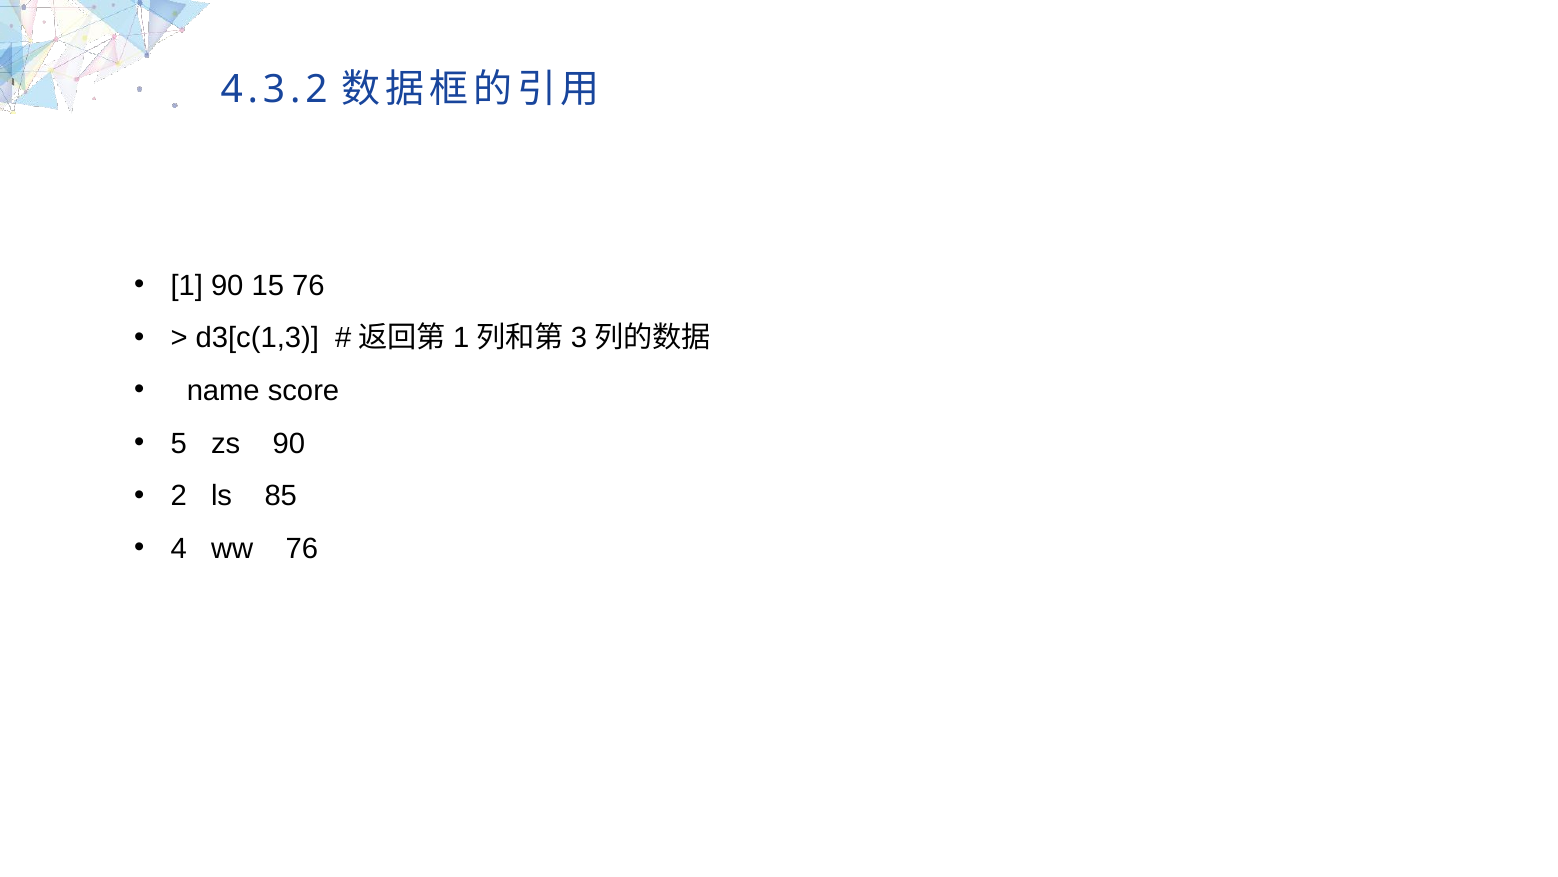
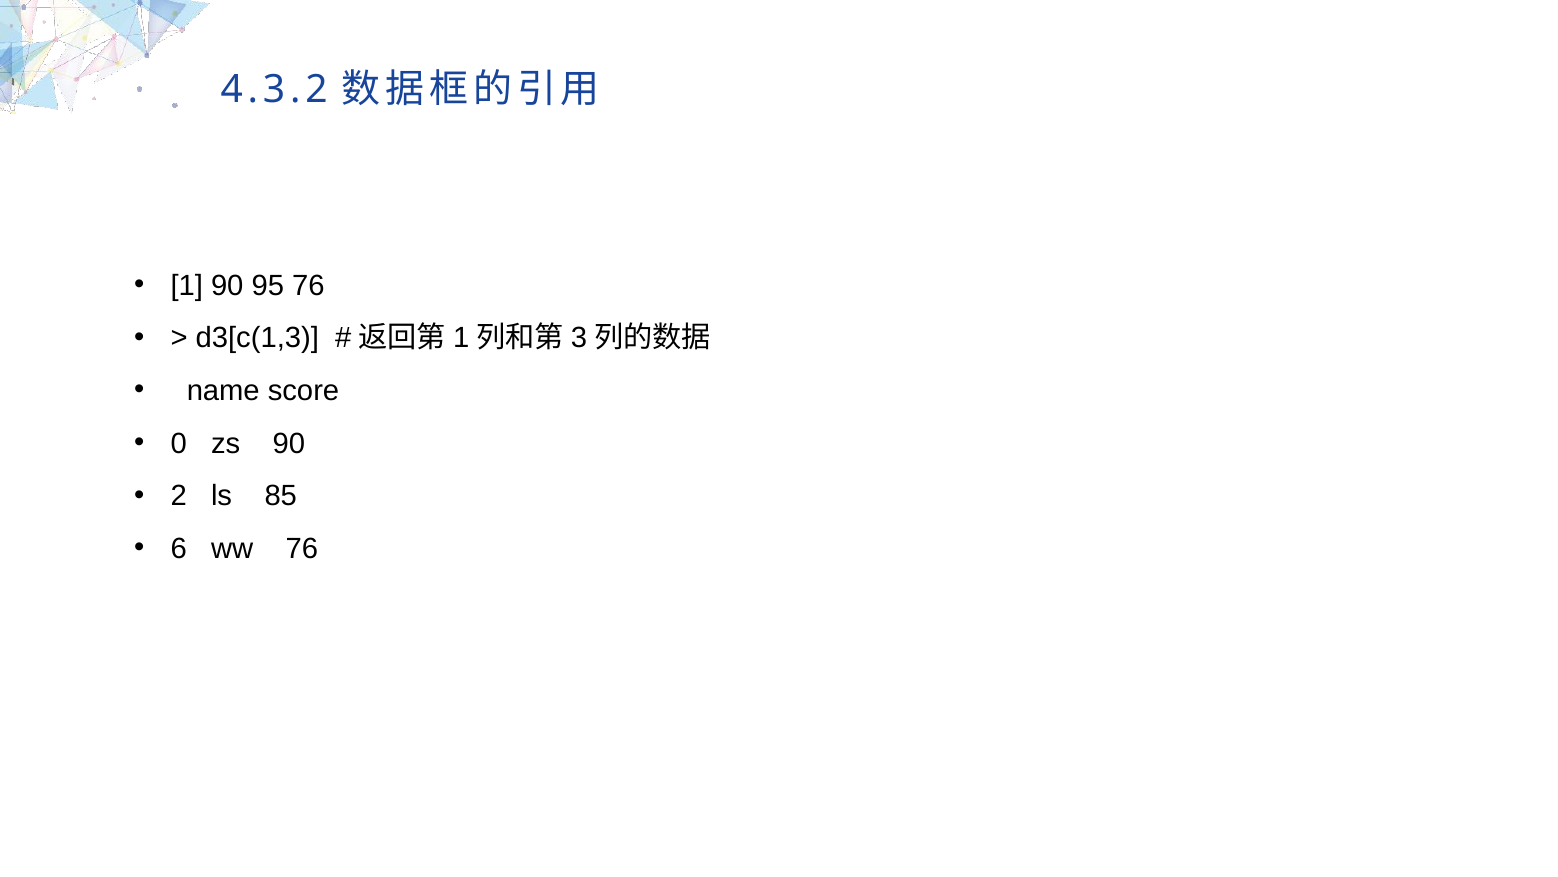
15: 15 -> 95
5: 5 -> 0
4: 4 -> 6
